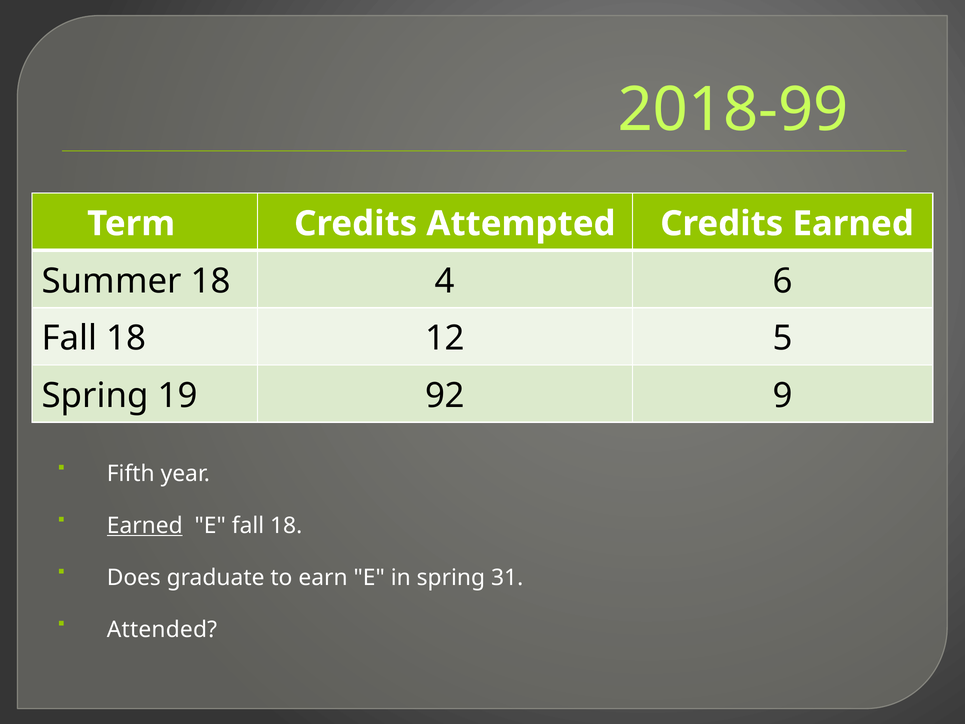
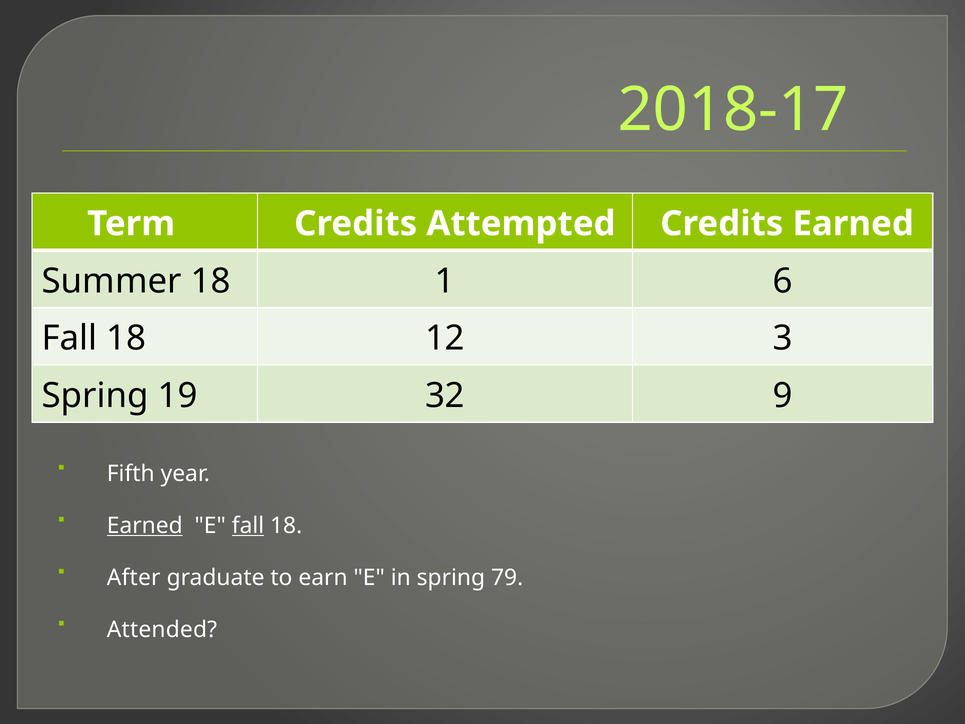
2018-99: 2018-99 -> 2018-17
4: 4 -> 1
5: 5 -> 3
92: 92 -> 32
fall at (248, 526) underline: none -> present
Does: Does -> After
31: 31 -> 79
